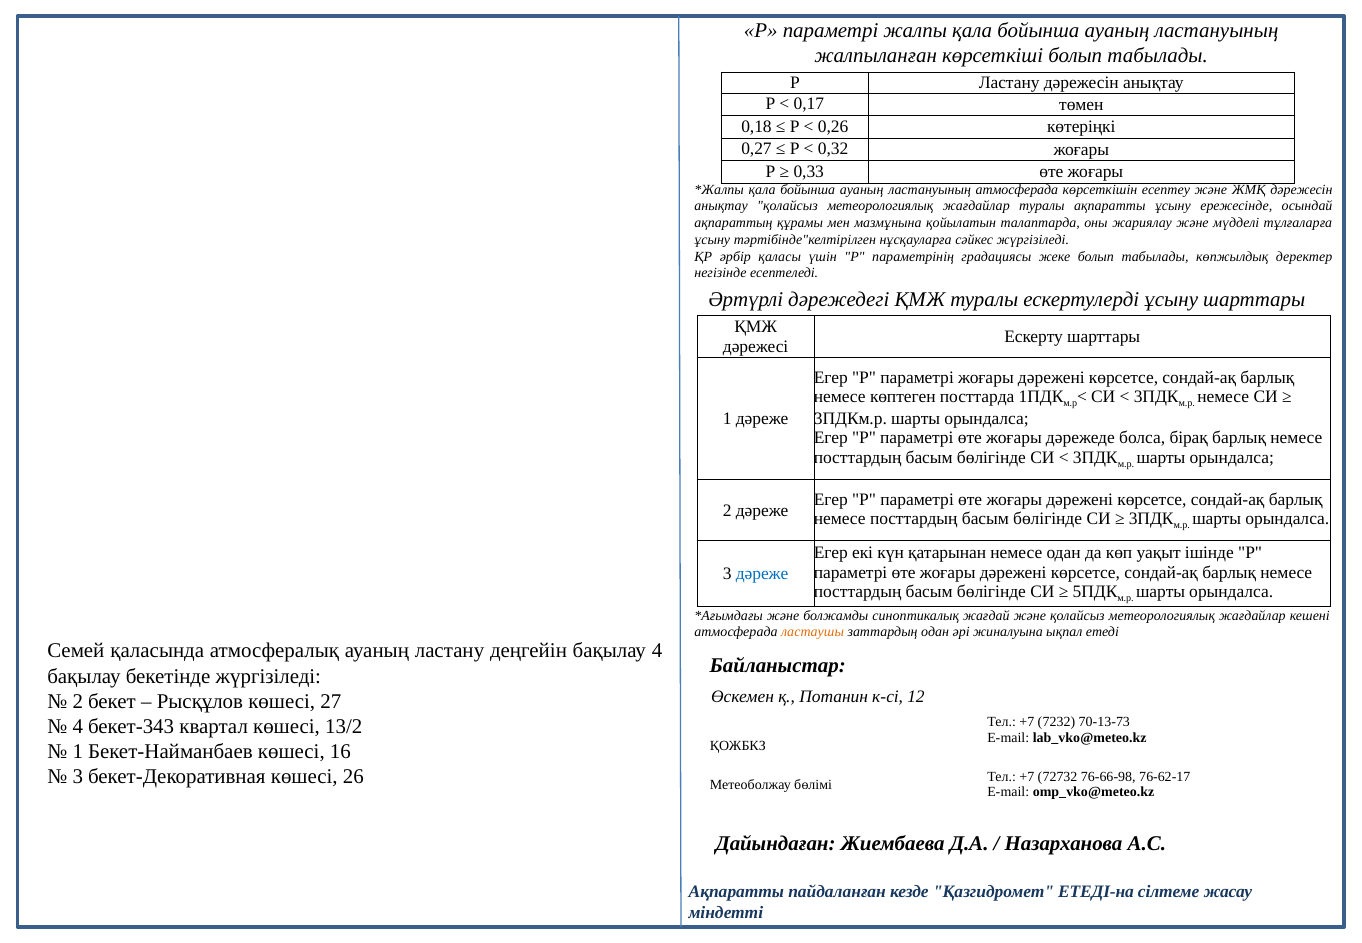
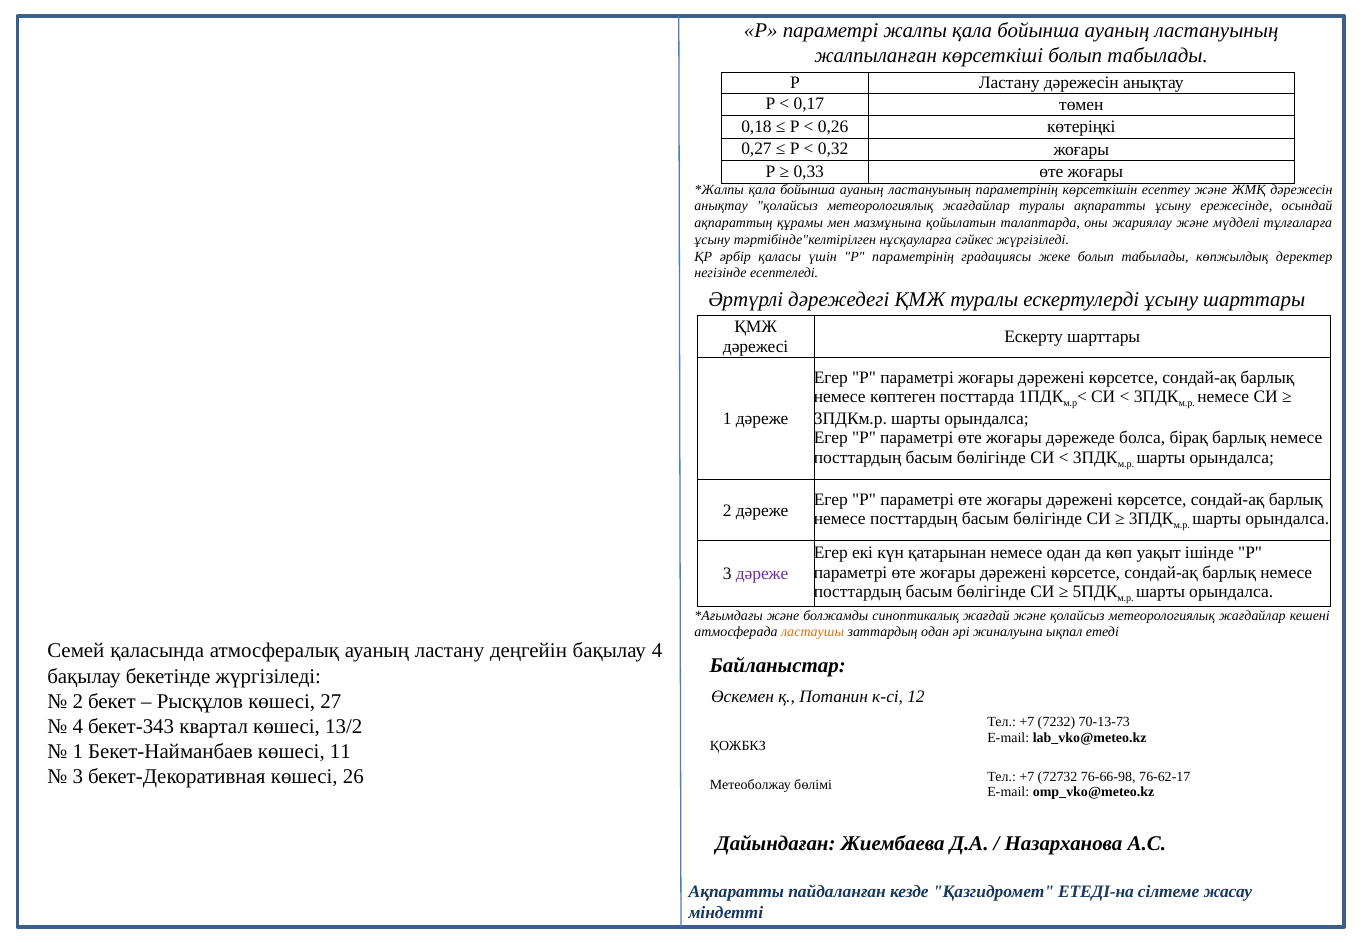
ластануының атмосферада: атмосферада -> параметрінің
дәреже at (762, 574) colour: blue -> purple
16: 16 -> 11
